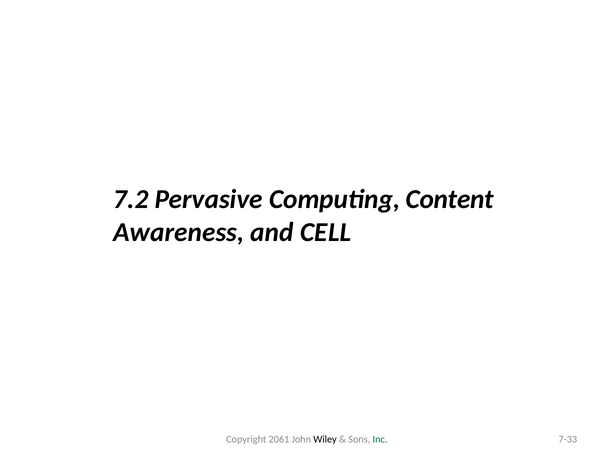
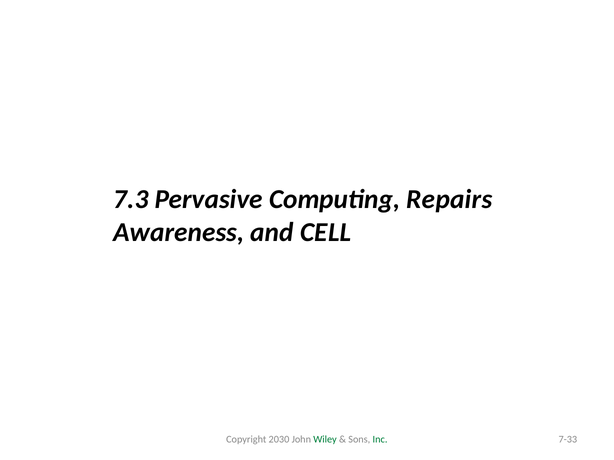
7.2: 7.2 -> 7.3
Content: Content -> Repairs
2061: 2061 -> 2030
Wiley colour: black -> green
